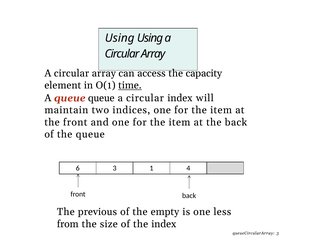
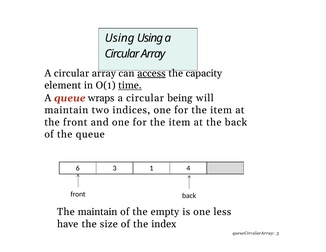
access underline: none -> present
queue queue: queue -> wraps
circular index: index -> being
The previous: previous -> maintain
from: from -> have
